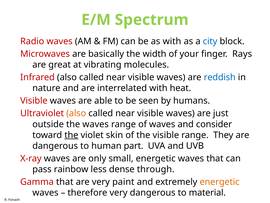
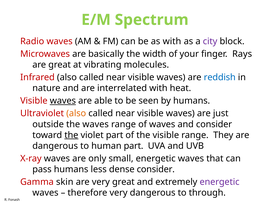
city colour: blue -> purple
waves at (63, 101) underline: none -> present
violet skin: skin -> part
pass rainbow: rainbow -> humans
dense through: through -> consider
Gamma that: that -> skin
very paint: paint -> great
energetic at (220, 182) colour: orange -> purple
material: material -> through
